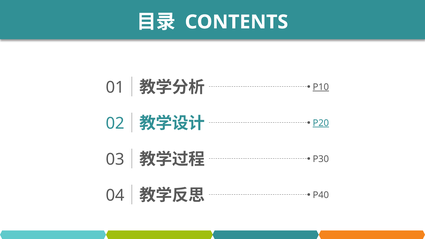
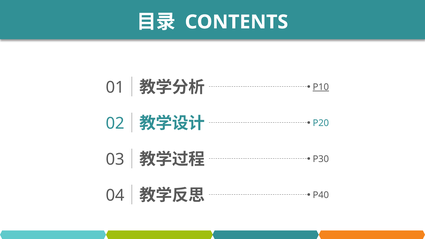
P20 underline: present -> none
